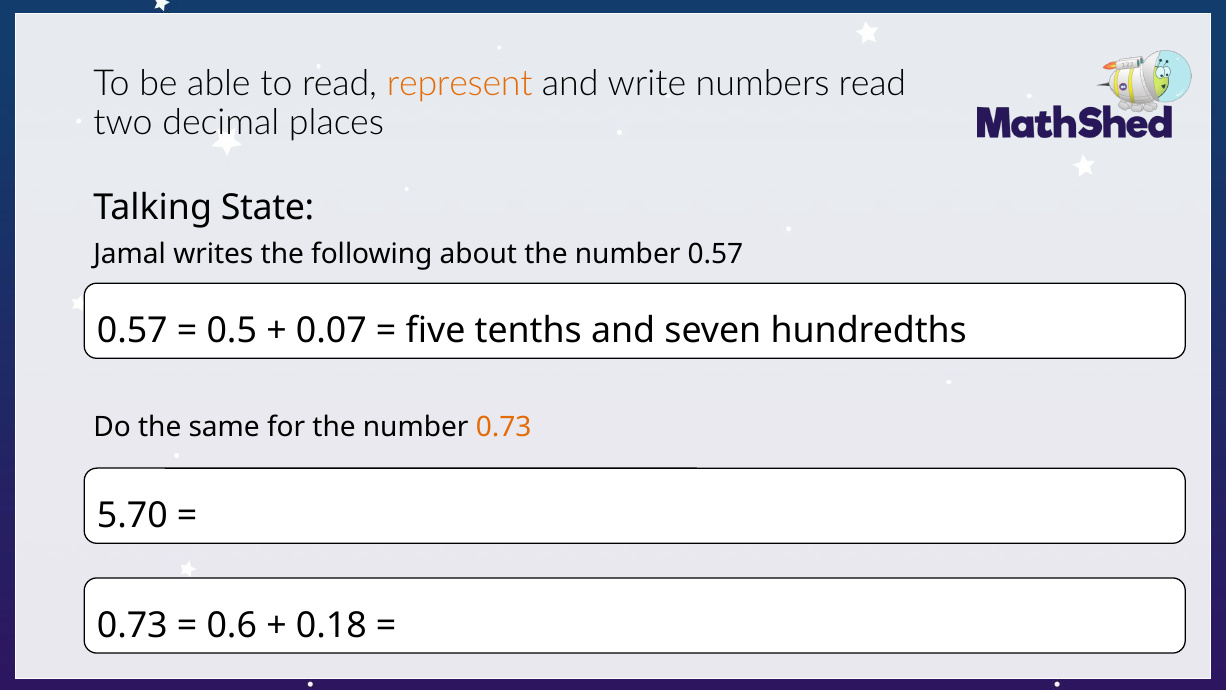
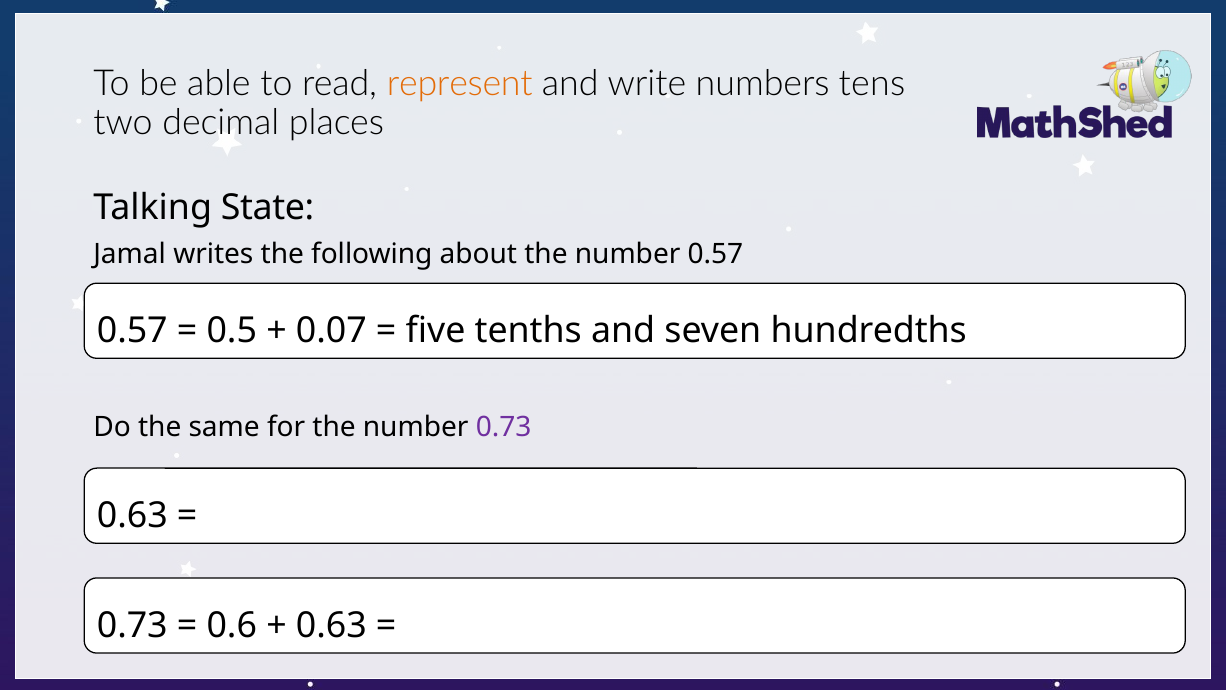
numbers read: read -> tens
0.73 at (504, 427) colour: orange -> purple
5.70 at (132, 516): 5.70 -> 0.63
0.18 at (331, 626): 0.18 -> 0.63
